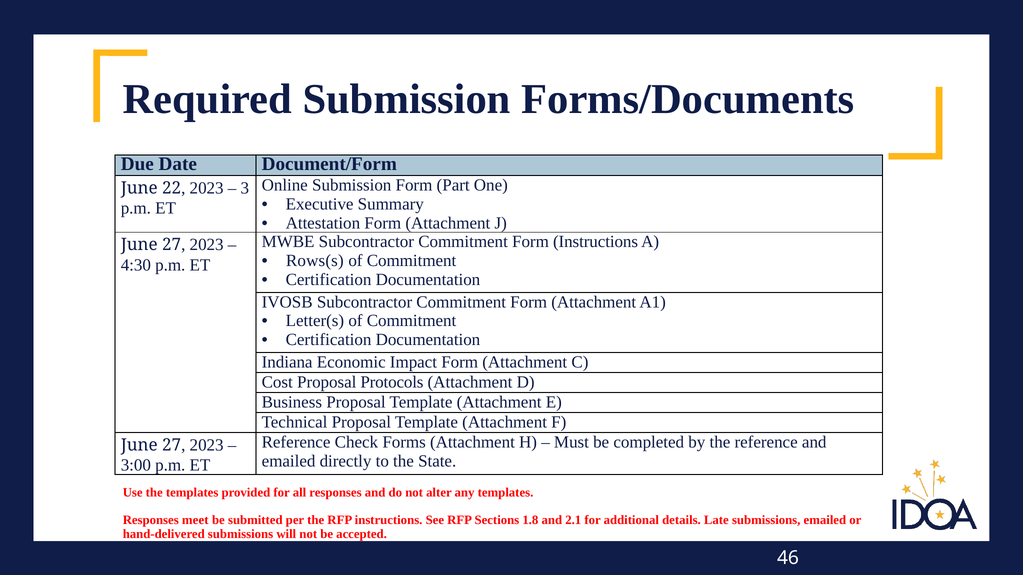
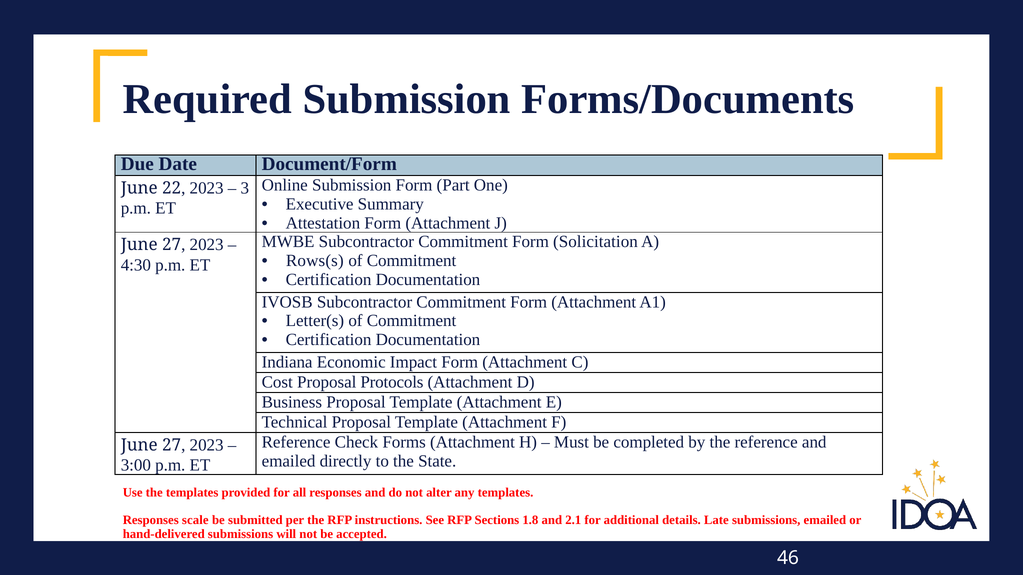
Form Instructions: Instructions -> Solicitation
meet: meet -> scale
